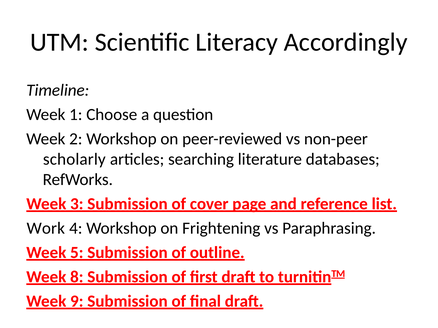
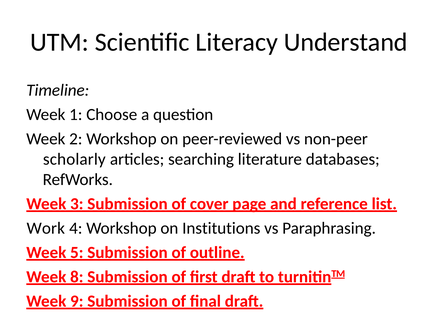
Accordingly: Accordingly -> Understand
Frightening: Frightening -> Institutions
